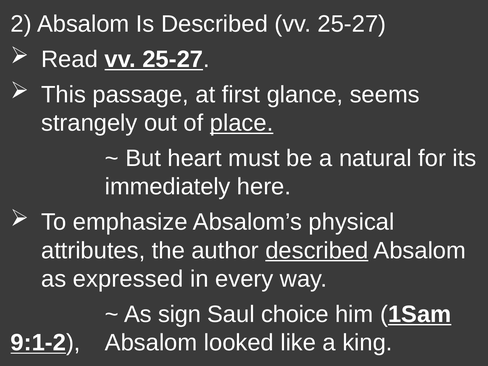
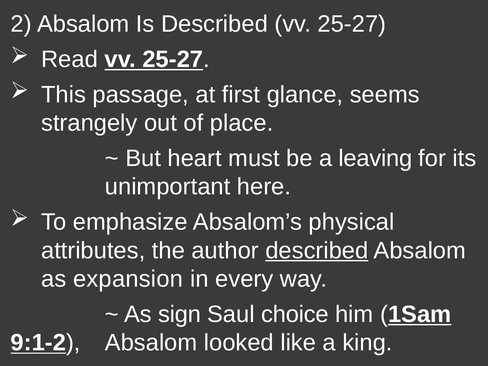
place underline: present -> none
natural: natural -> leaving
immediately: immediately -> unimportant
expressed: expressed -> expansion
